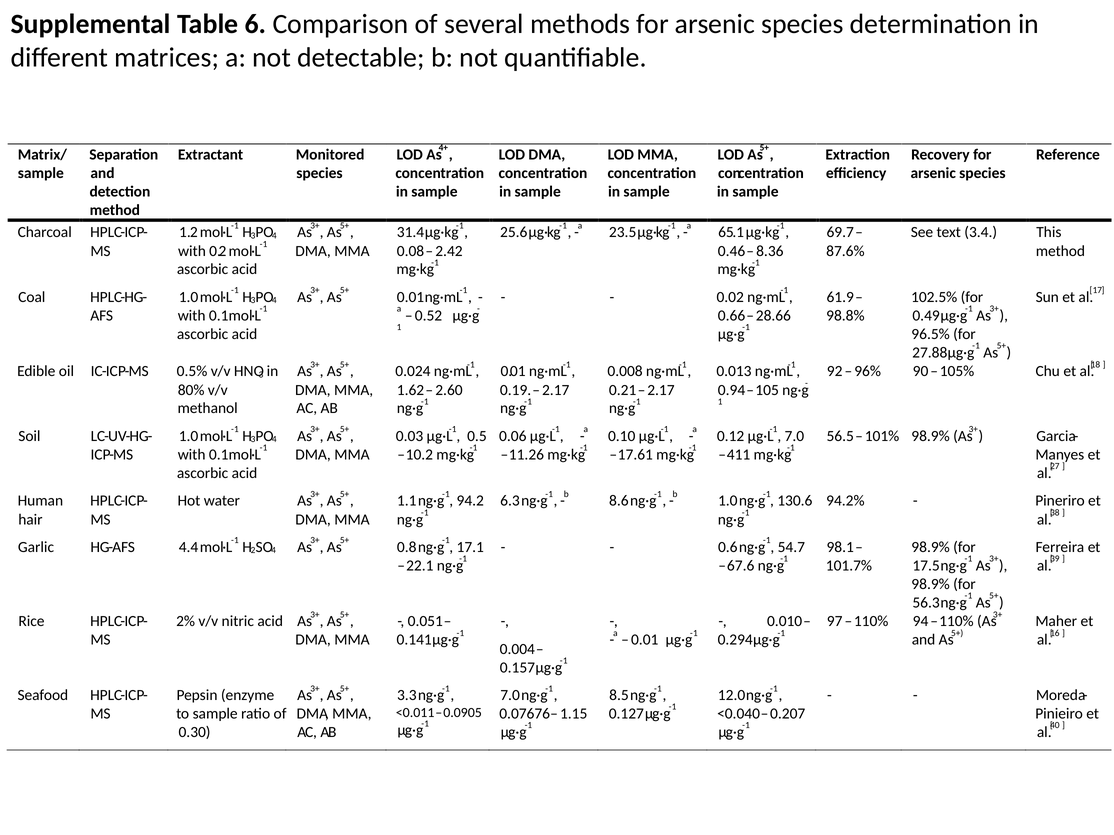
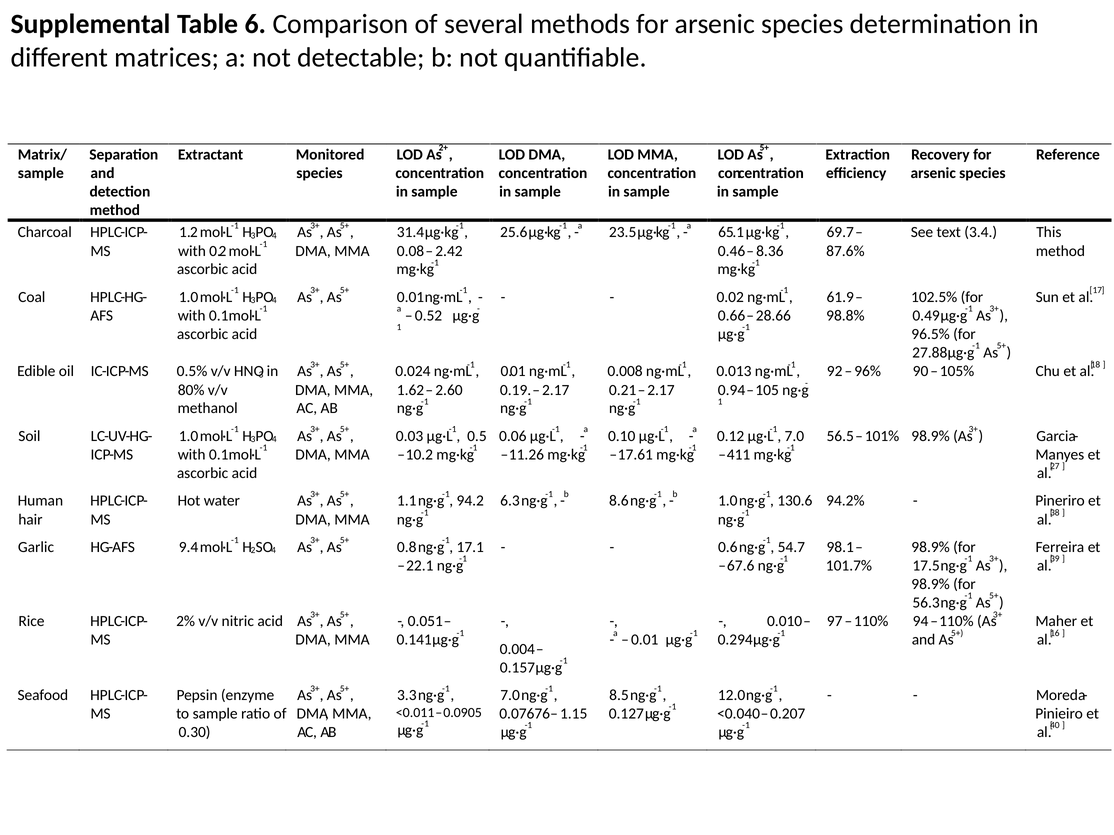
4+: 4+ -> 2+
4.4: 4.4 -> 9.4
